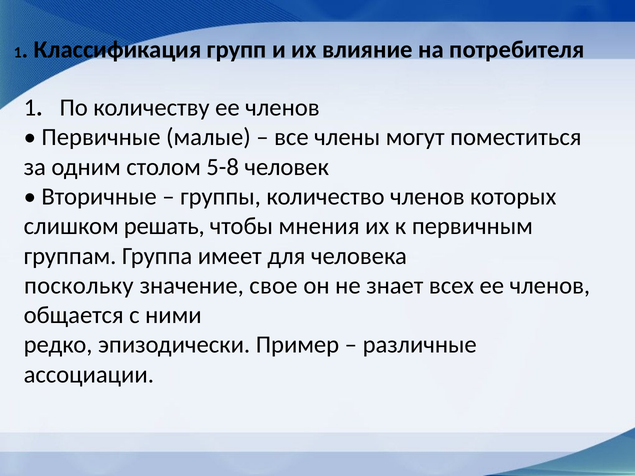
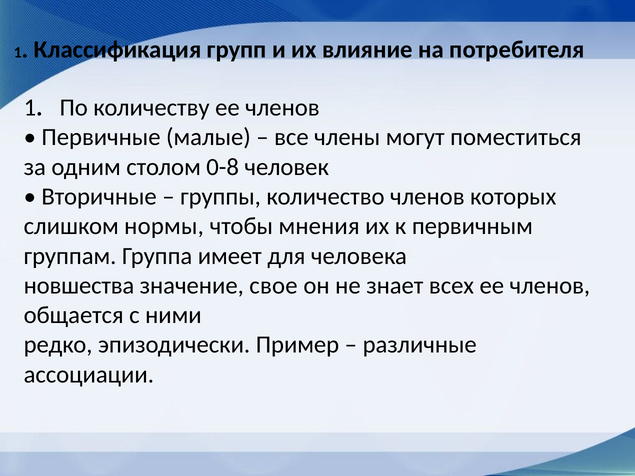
5-8: 5-8 -> 0-8
решать: решать -> нормы
поскольку: поскольку -> новшества
